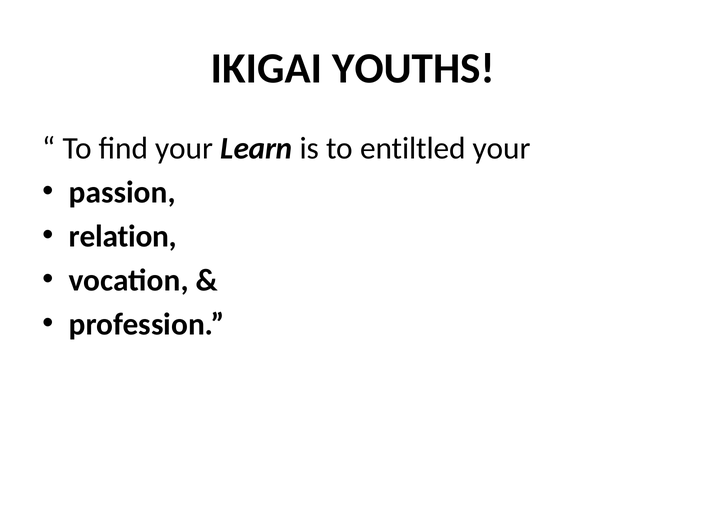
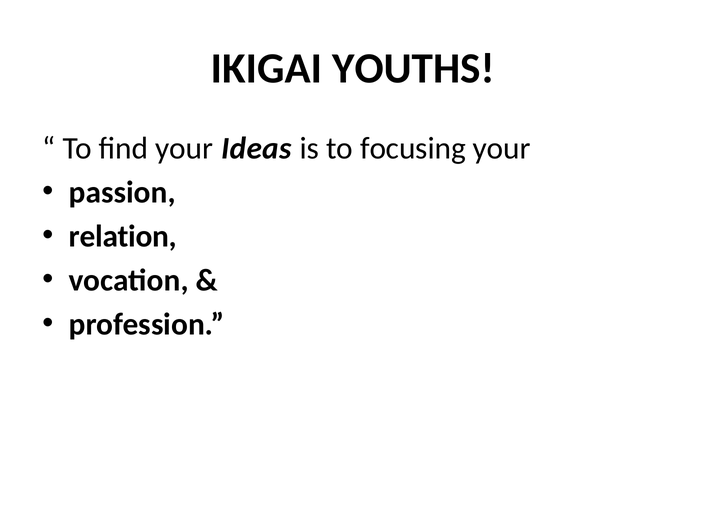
Learn: Learn -> Ideas
entiltled: entiltled -> focusing
